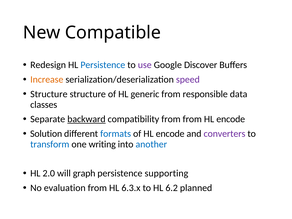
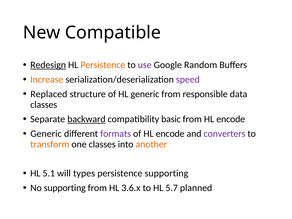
Redesign underline: none -> present
Persistence at (103, 65) colour: blue -> orange
Discover: Discover -> Random
Structure at (49, 94): Structure -> Replaced
compatibility from: from -> basic
Solution at (46, 134): Solution -> Generic
formats colour: blue -> purple
transform colour: blue -> orange
one writing: writing -> classes
another colour: blue -> orange
2.0: 2.0 -> 5.1
graph: graph -> types
No evaluation: evaluation -> supporting
6.3.x: 6.3.x -> 3.6.x
6.2: 6.2 -> 5.7
